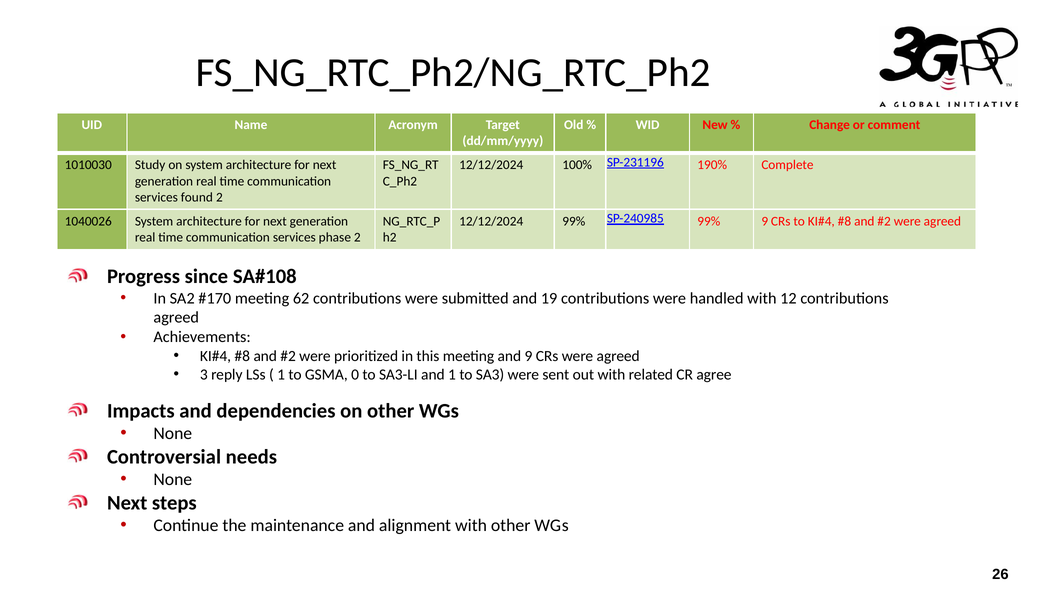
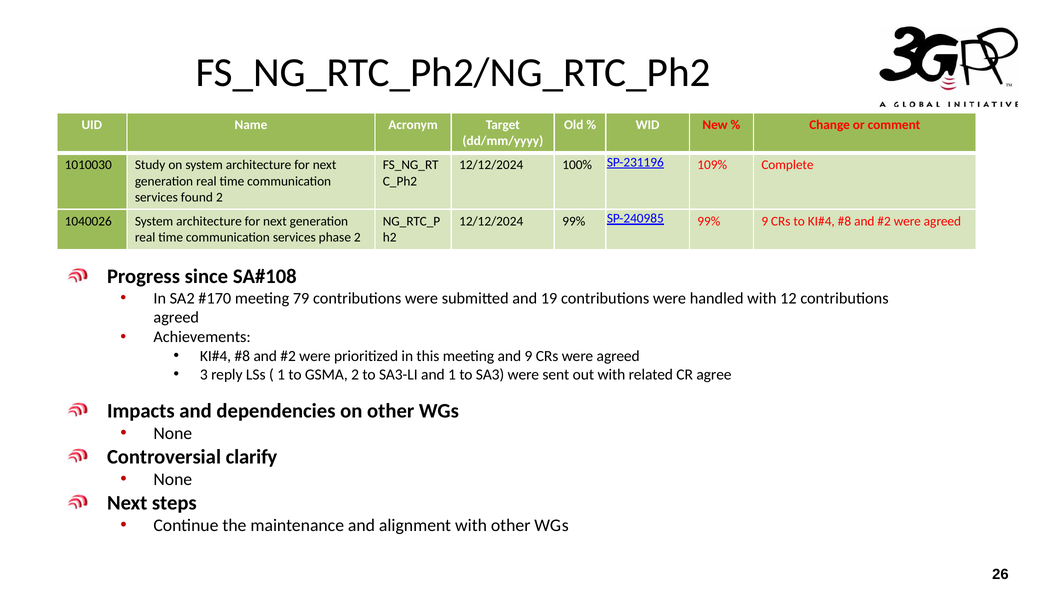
190%: 190% -> 109%
62: 62 -> 79
GSMA 0: 0 -> 2
needs: needs -> clarify
